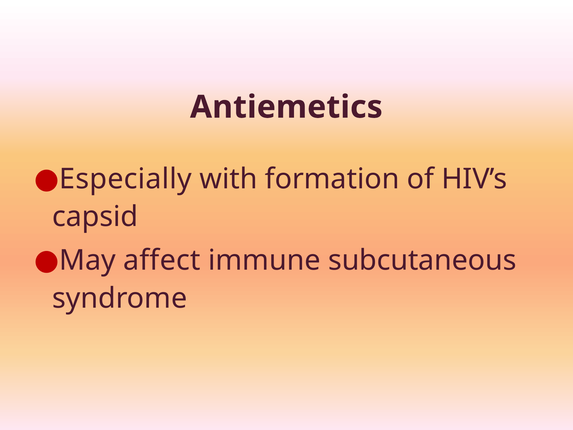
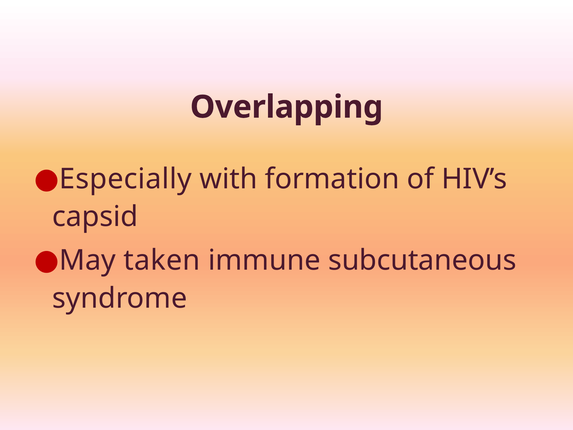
Antiemetics: Antiemetics -> Overlapping
affect: affect -> taken
